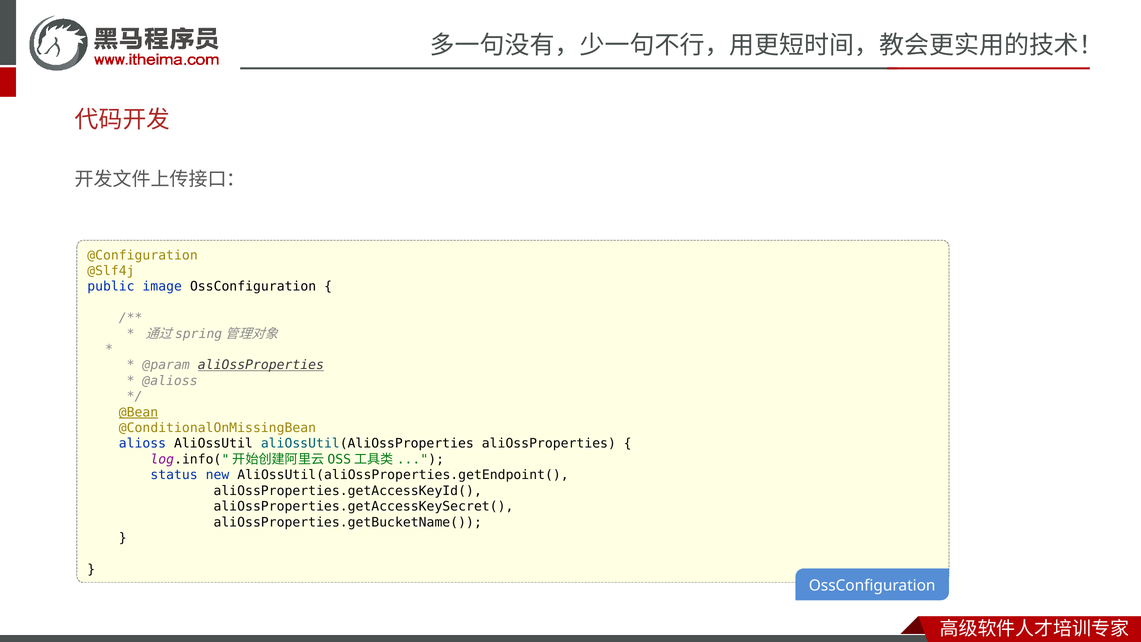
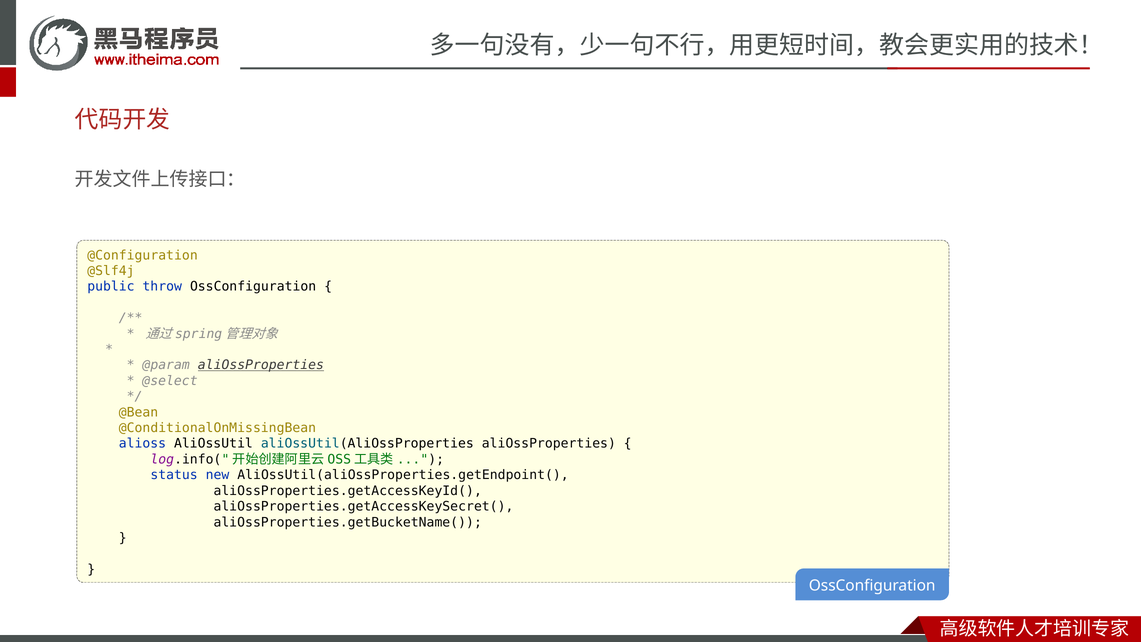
image: image -> throw
@alioss: @alioss -> @select
@Bean underline: present -> none
